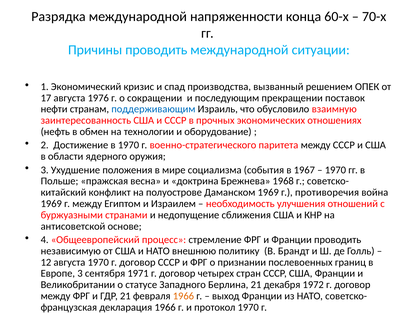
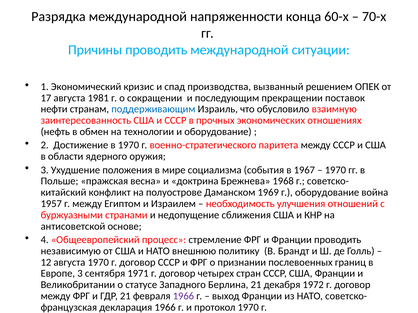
1976: 1976 -> 1981
г противоречия: противоречия -> оборудование
1969 at (51, 204): 1969 -> 1957
1966 at (183, 297) colour: orange -> purple
